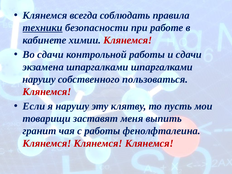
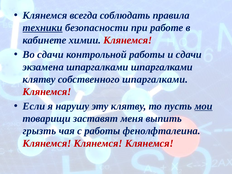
нарушу at (39, 79): нарушу -> клятву
собственного пользоваться: пользоваться -> шпаргалками
мои underline: none -> present
гранит: гранит -> грызть
